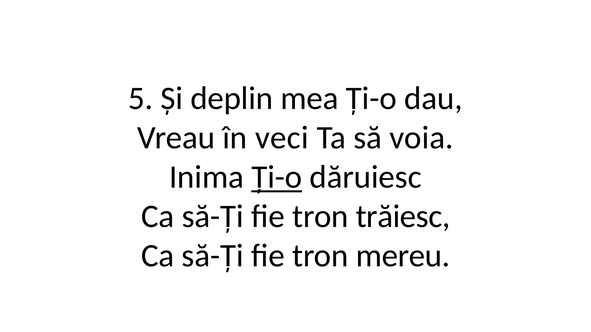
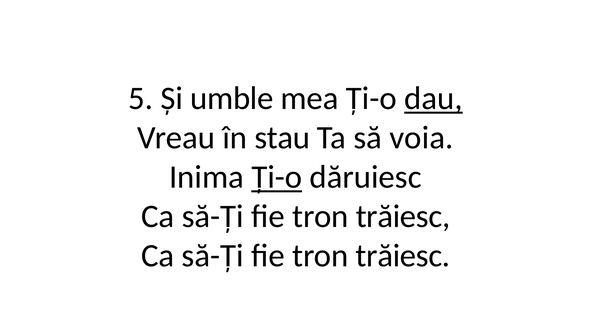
deplin: deplin -> umble
dau underline: none -> present
veci: veci -> stau
mereu at (403, 256): mereu -> trăiesc
